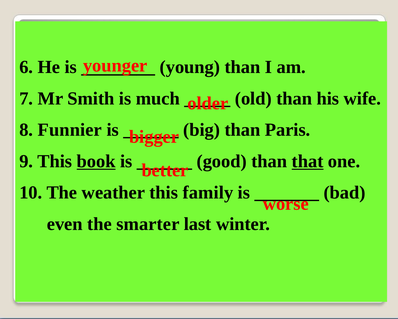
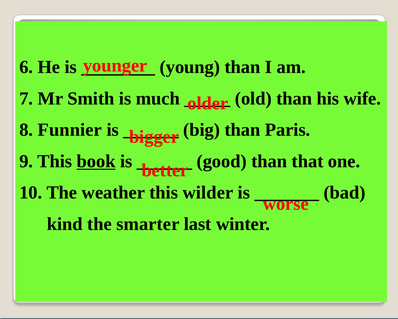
that underline: present -> none
family: family -> wilder
even: even -> kind
